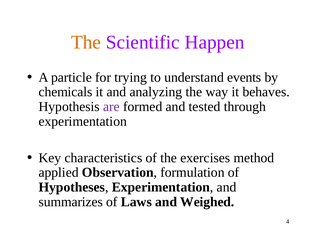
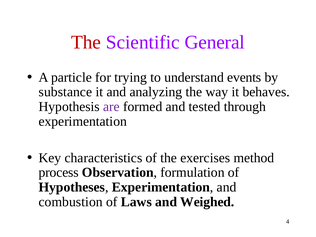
The at (86, 42) colour: orange -> red
Happen: Happen -> General
chemicals: chemicals -> substance
applied: applied -> process
summarizes: summarizes -> combustion
